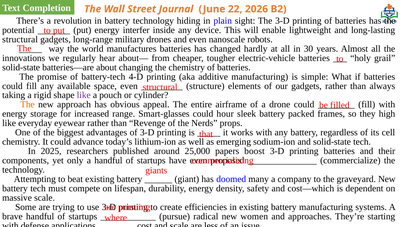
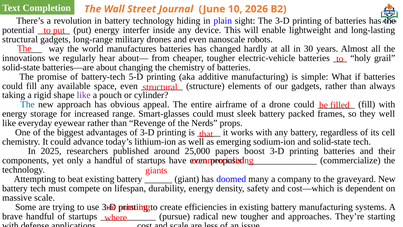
22: 22 -> 10
4-D: 4-D -> 5-D
The at (27, 104) colour: orange -> blue
could hour: hour -> must
they high: high -> well
new women: women -> tougher
